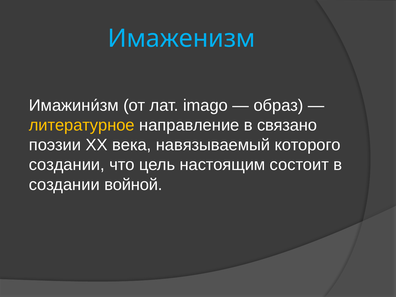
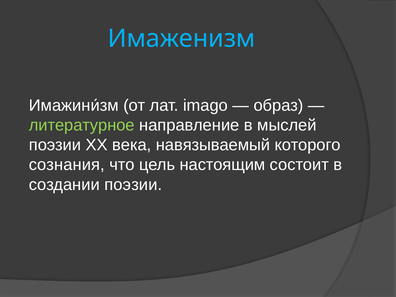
литературное colour: yellow -> light green
связано: связано -> мыслей
создании at (67, 165): создании -> сознания
создании войной: войной -> поэзии
